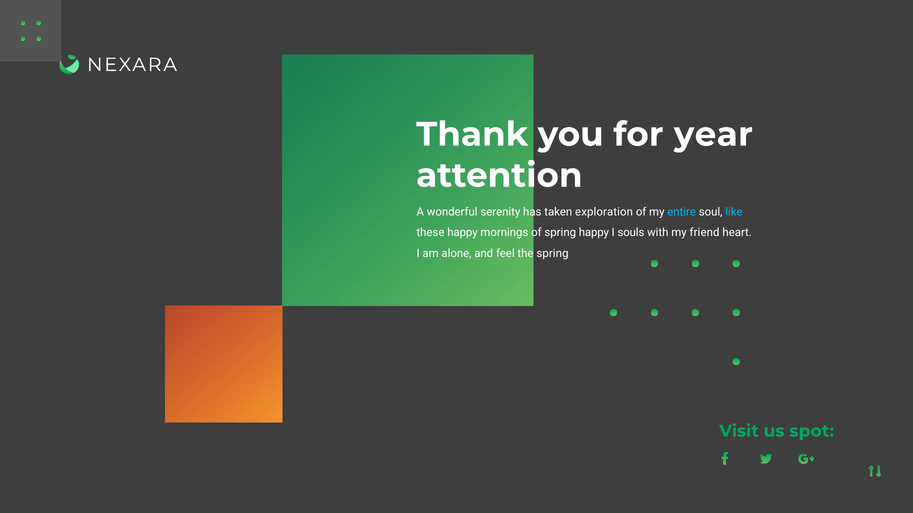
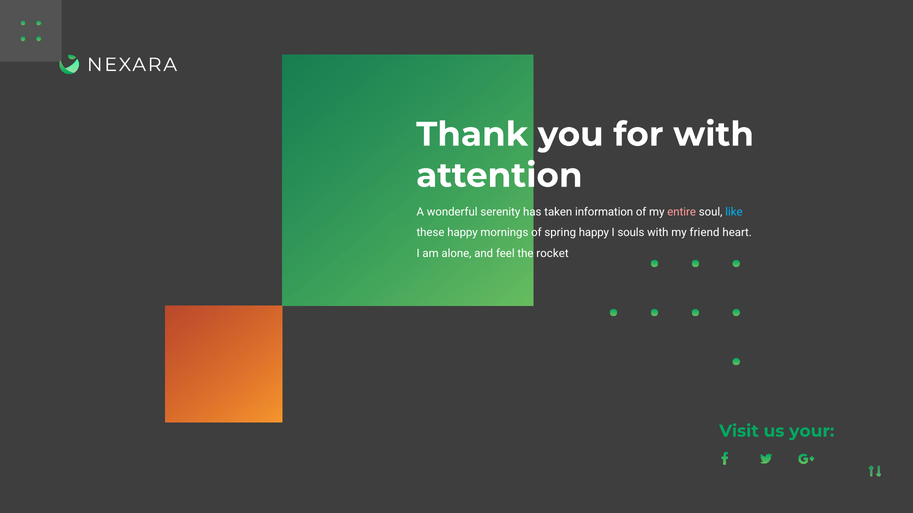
for year: year -> with
exploration: exploration -> information
entire colour: light blue -> pink
the spring: spring -> rocket
spot: spot -> your
